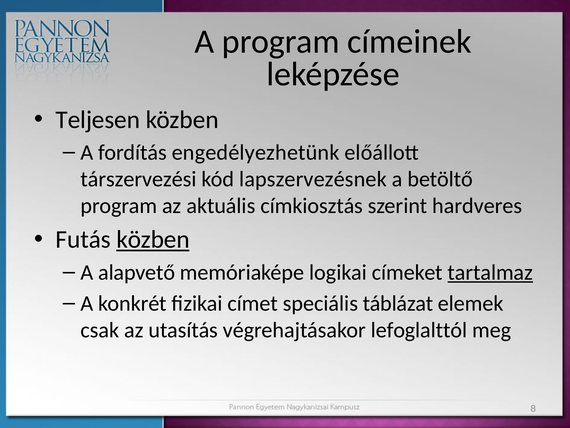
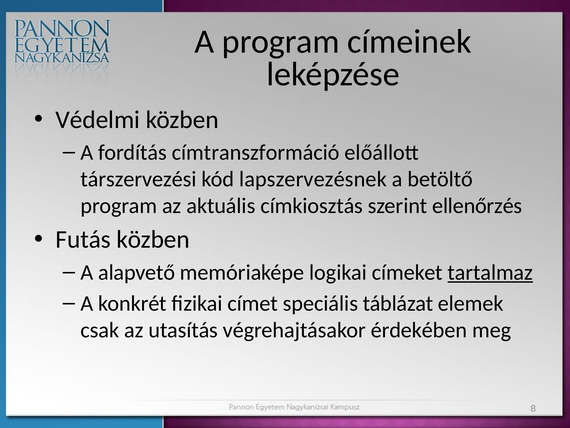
Teljesen: Teljesen -> Védelmi
engedélyezhetünk: engedélyezhetünk -> címtranszformáció
hardveres: hardveres -> ellenőrzés
közben at (153, 239) underline: present -> none
lefoglalttól: lefoglalttól -> érdekében
